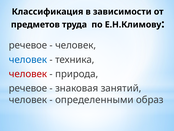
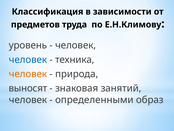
речевое at (28, 45): речевое -> уровень
человек at (28, 74) colour: red -> orange
речевое at (28, 88): речевое -> выносят
